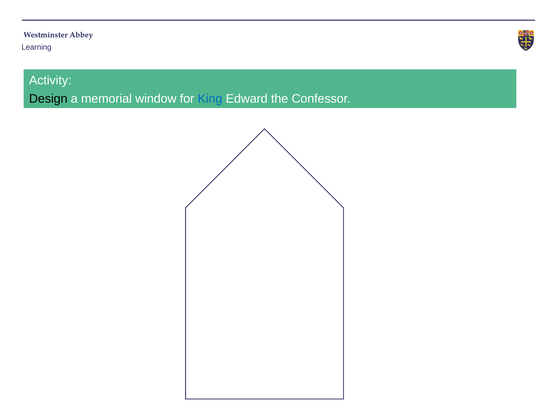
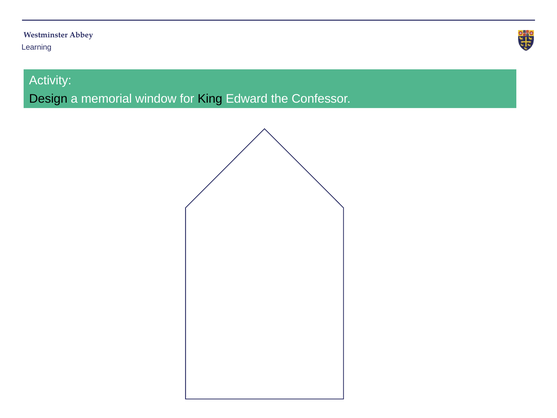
King colour: blue -> black
